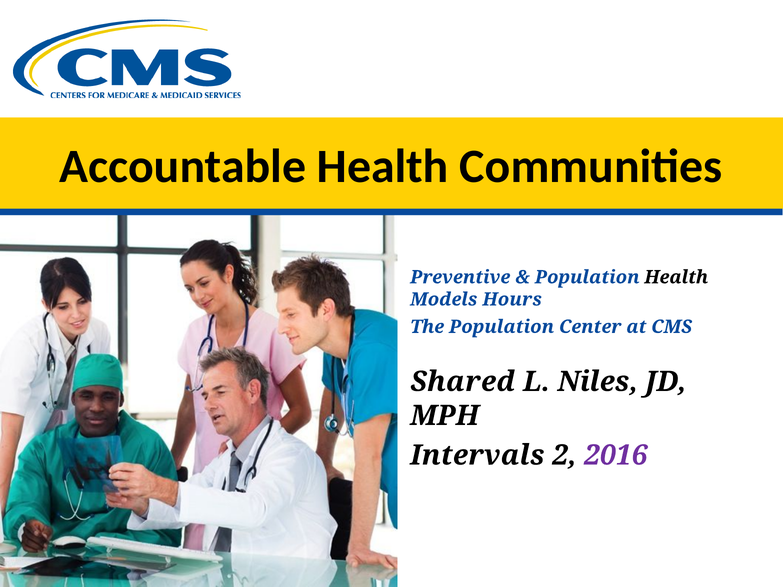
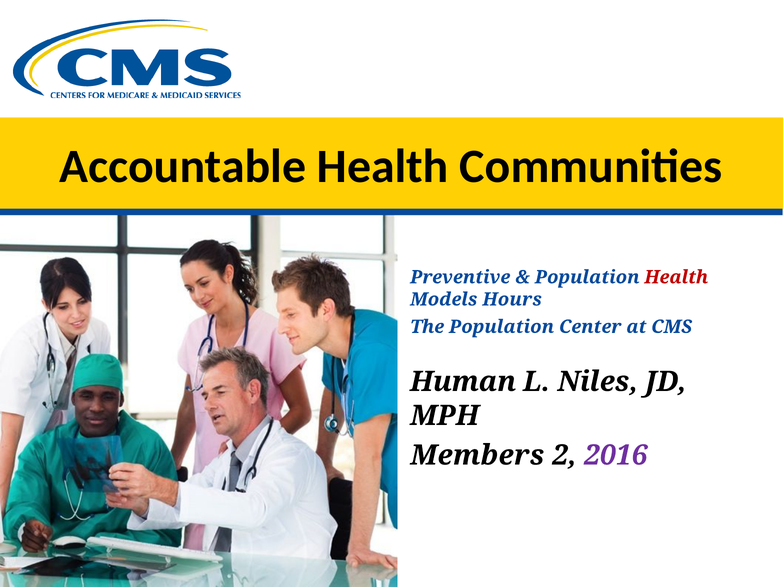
Health at (676, 277) colour: black -> red
Shared: Shared -> Human
Intervals: Intervals -> Members
